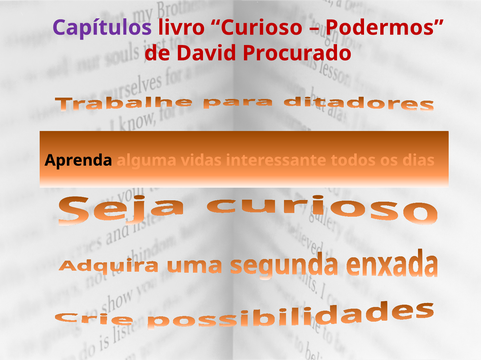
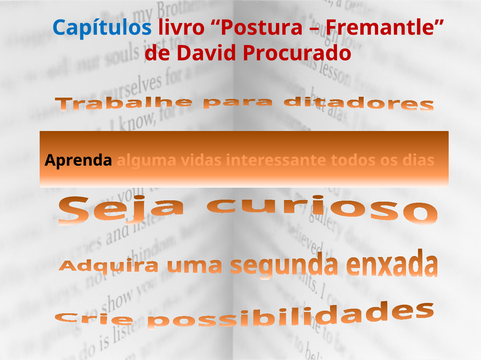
Capítulos colour: purple -> blue
Curioso: Curioso -> Postura
Podermos: Podermos -> Fremantle
